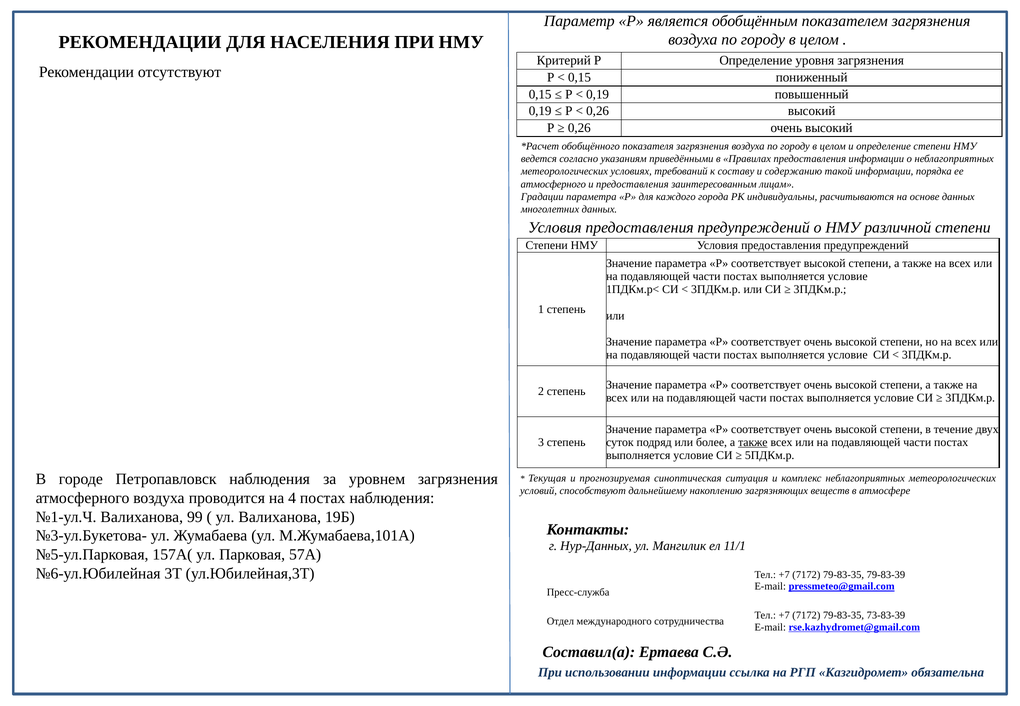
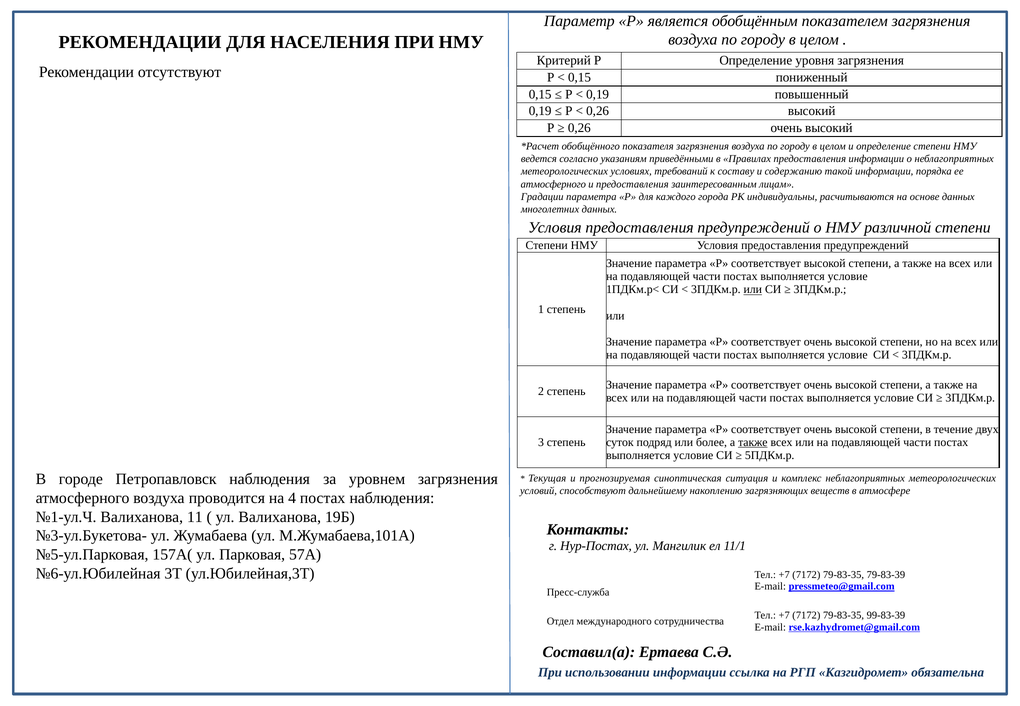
или at (753, 290) underline: none -> present
99: 99 -> 11
Нур-Данных: Нур-Данных -> Нур-Постах
73-83-39: 73-83-39 -> 99-83-39
